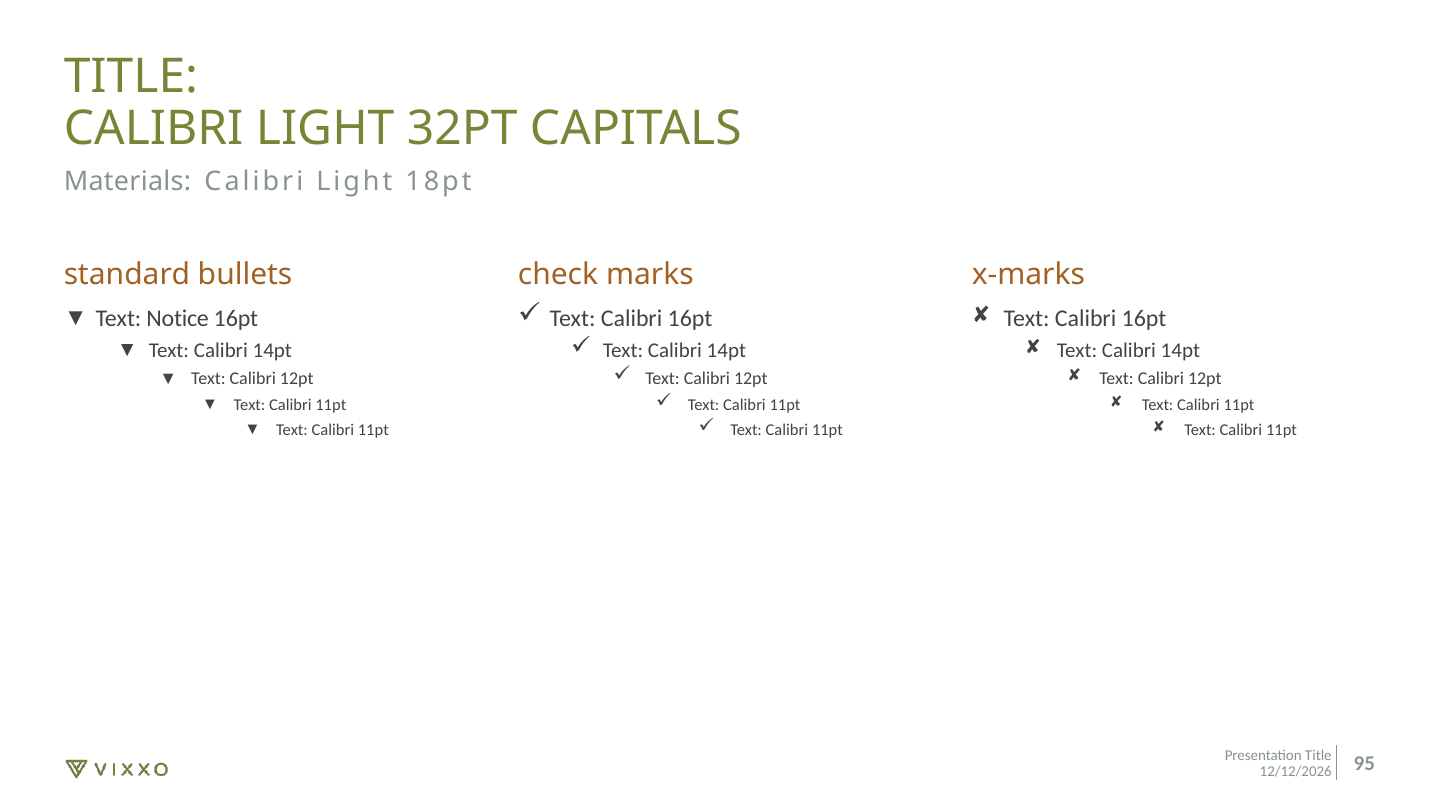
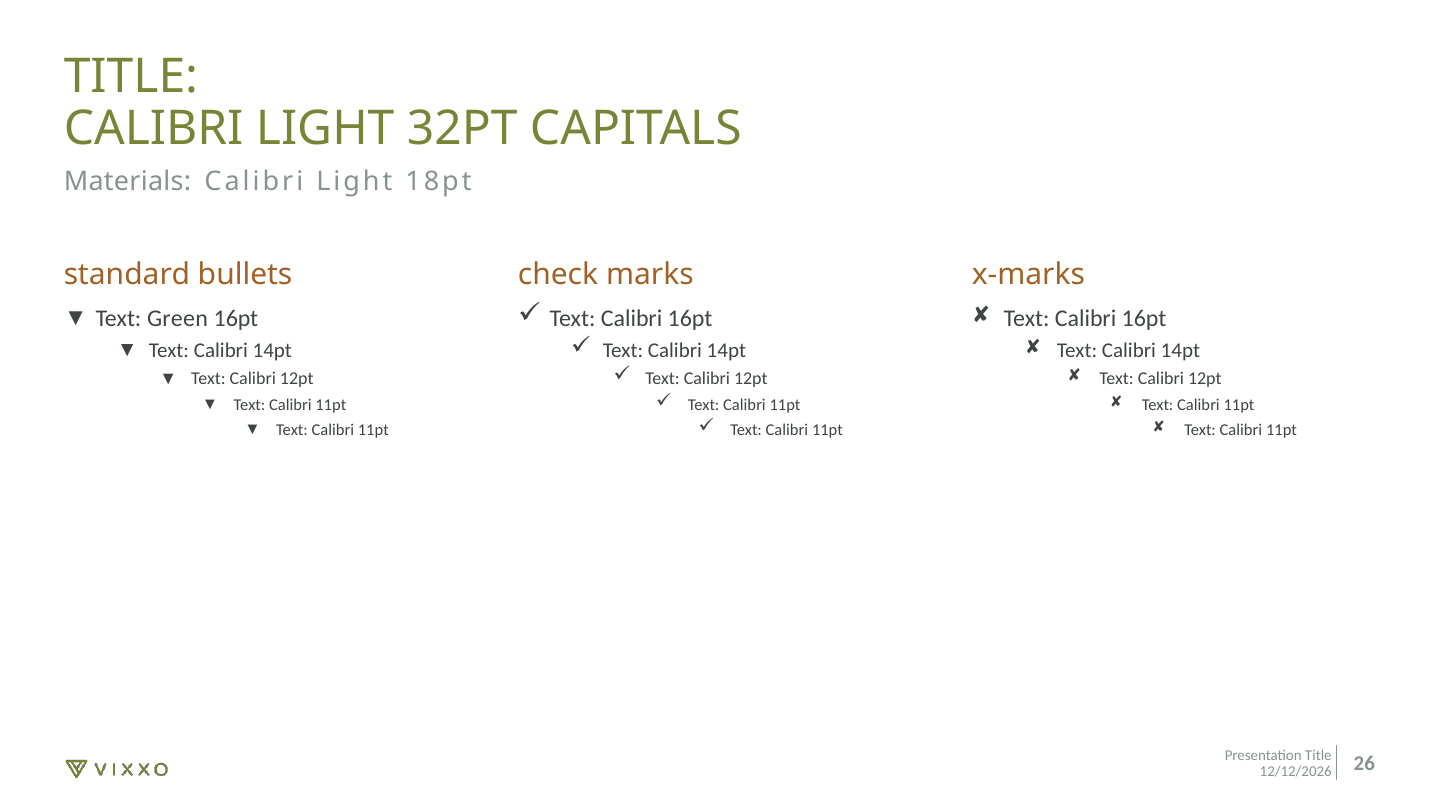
Notice: Notice -> Green
95: 95 -> 26
